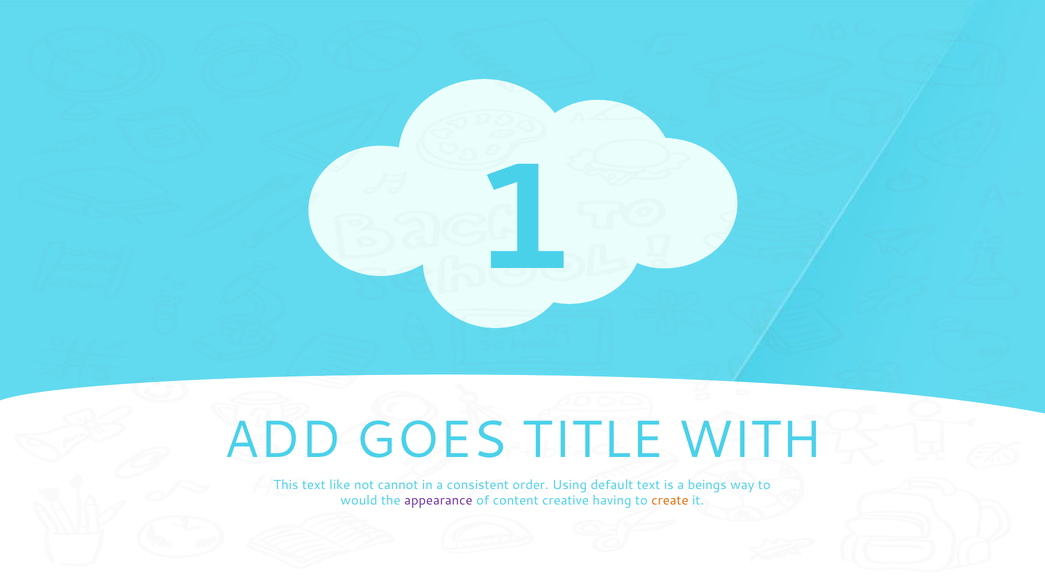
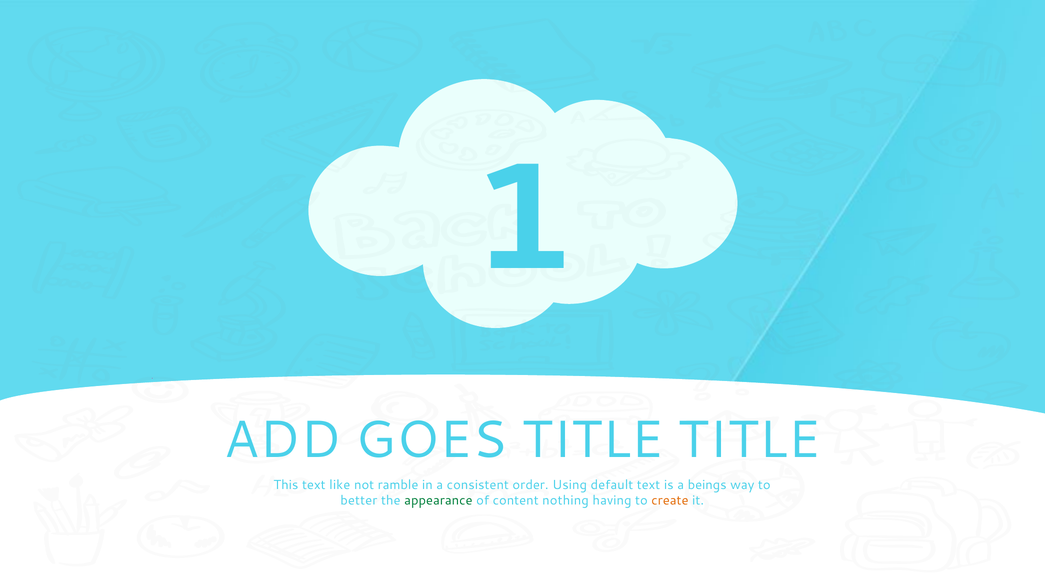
TITLE WITH: WITH -> TITLE
cannot: cannot -> ramble
would: would -> better
appearance colour: purple -> green
creative: creative -> nothing
